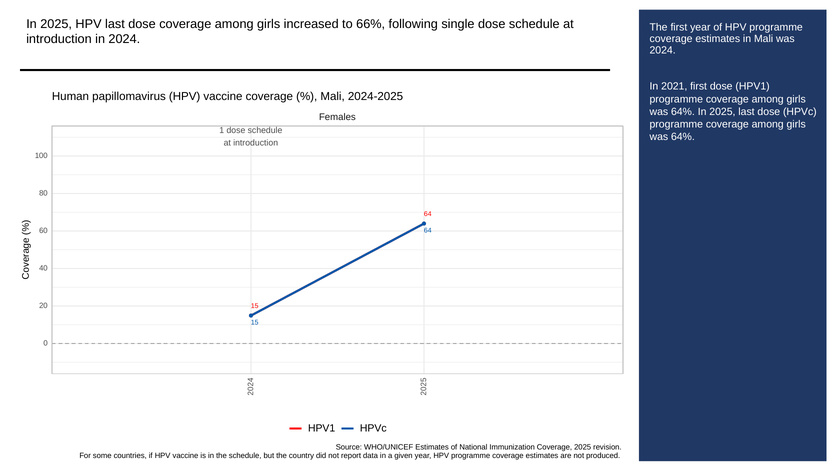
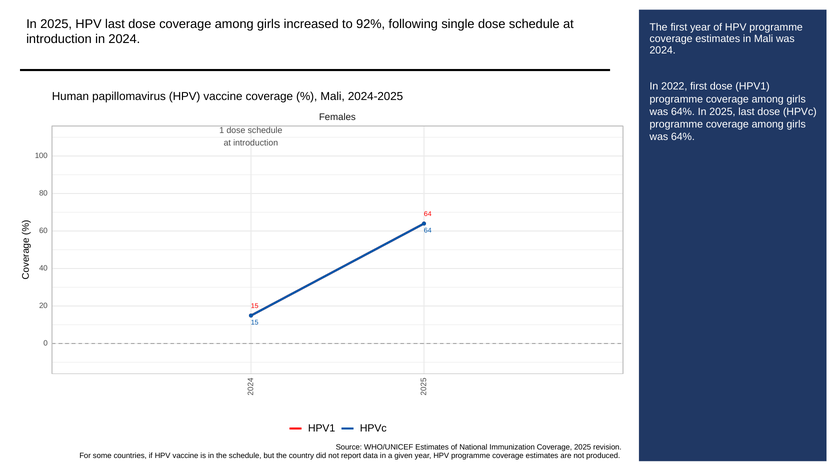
66%: 66% -> 92%
2021: 2021 -> 2022
